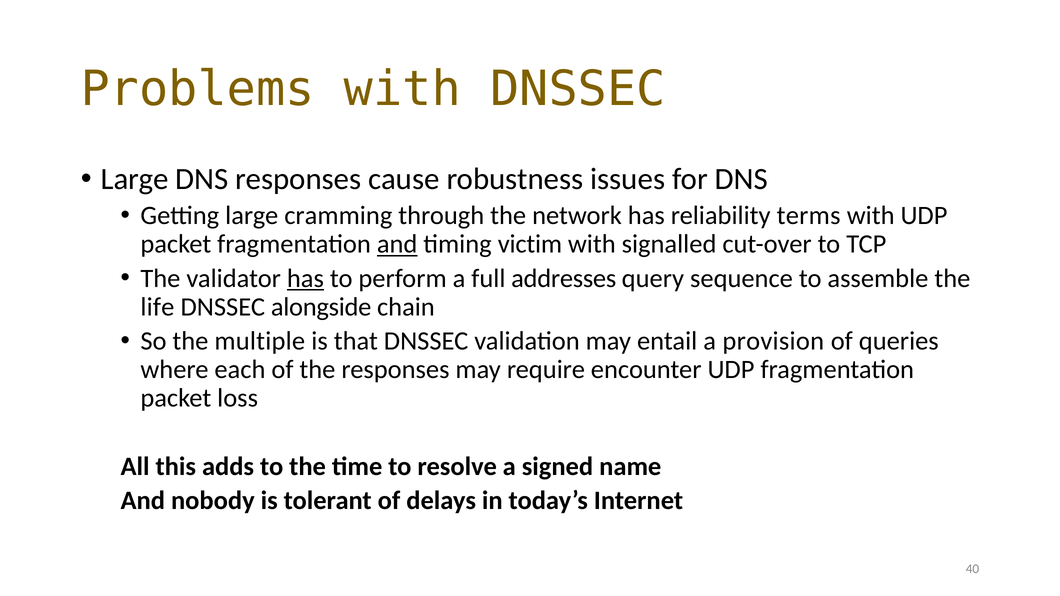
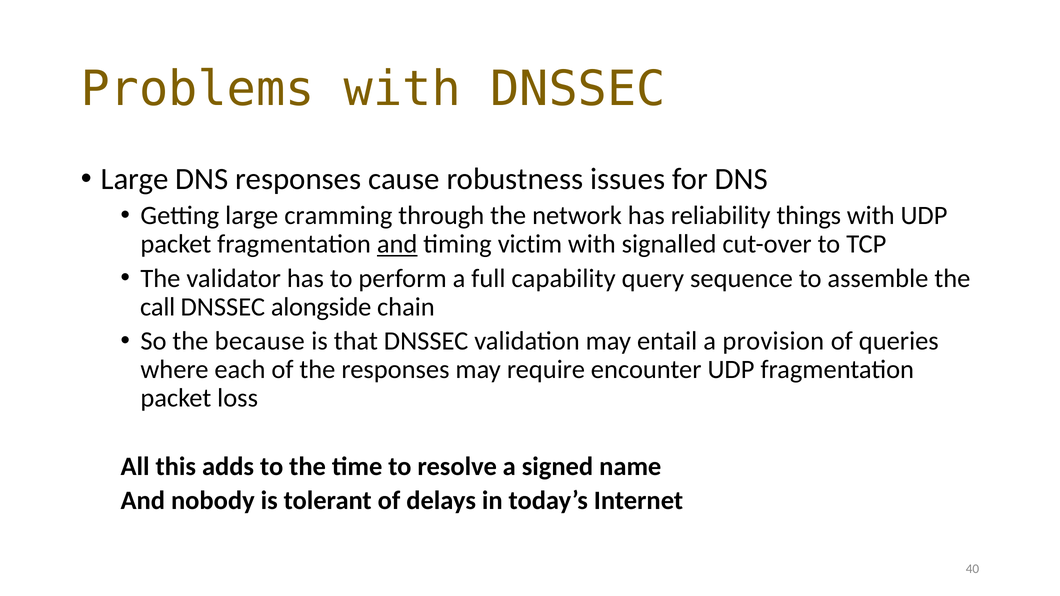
terms: terms -> things
has at (305, 278) underline: present -> none
addresses: addresses -> capability
life: life -> call
multiple: multiple -> because
